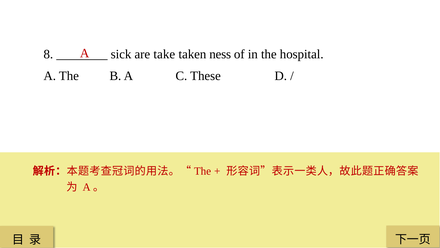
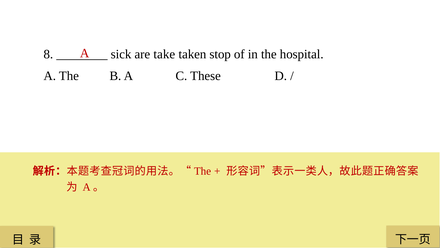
ness: ness -> stop
